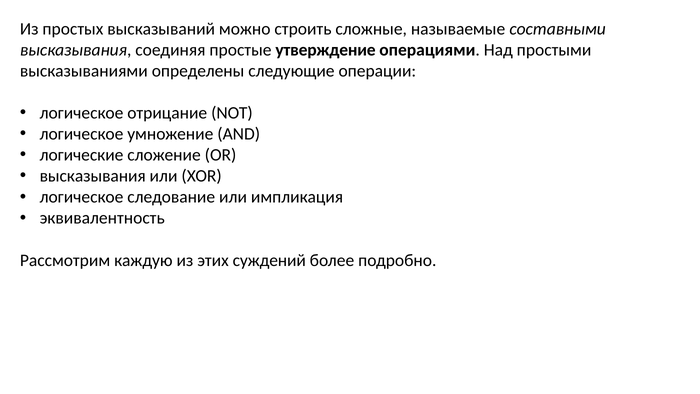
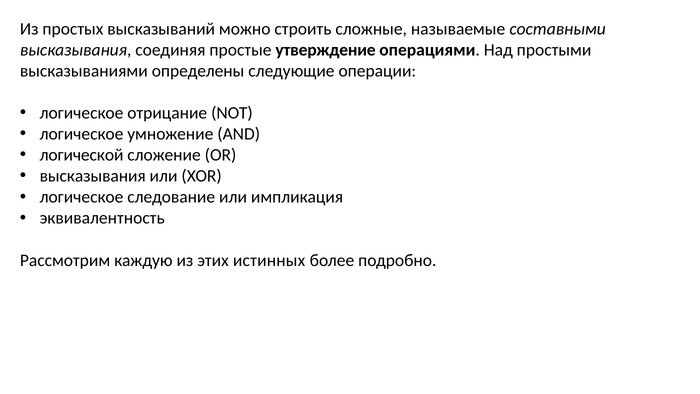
логические: логические -> логической
суждений: суждений -> истинных
